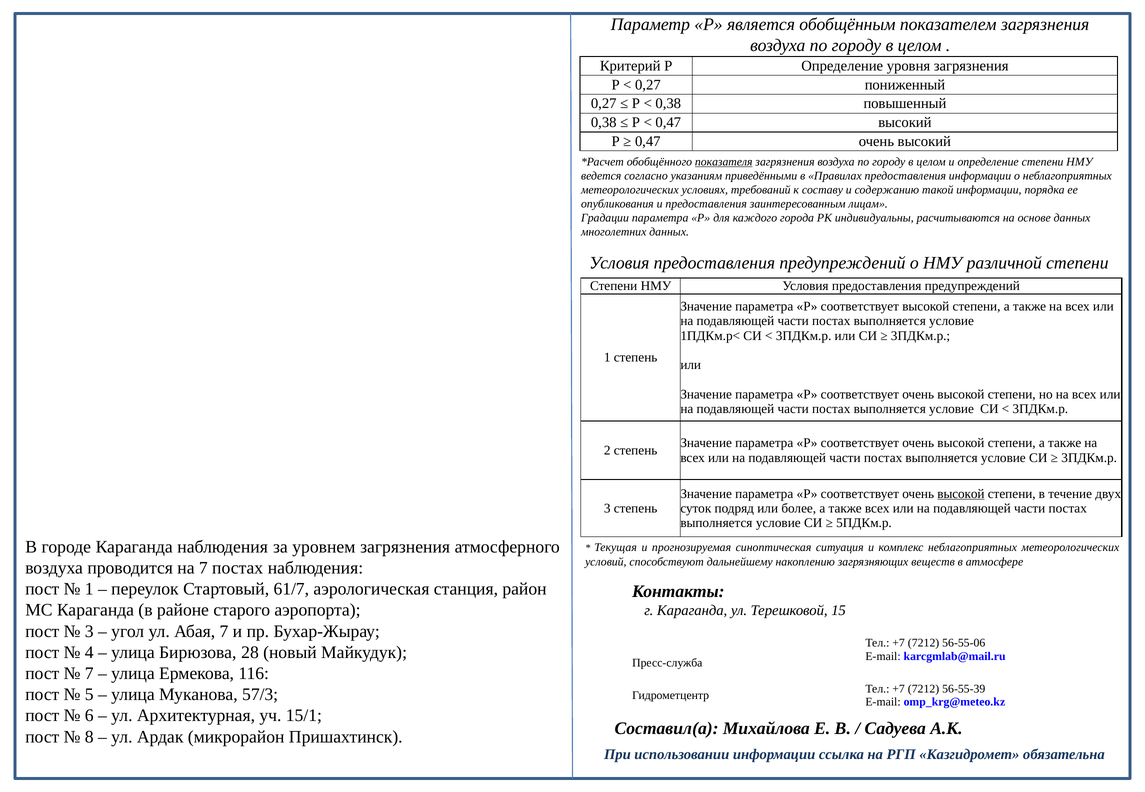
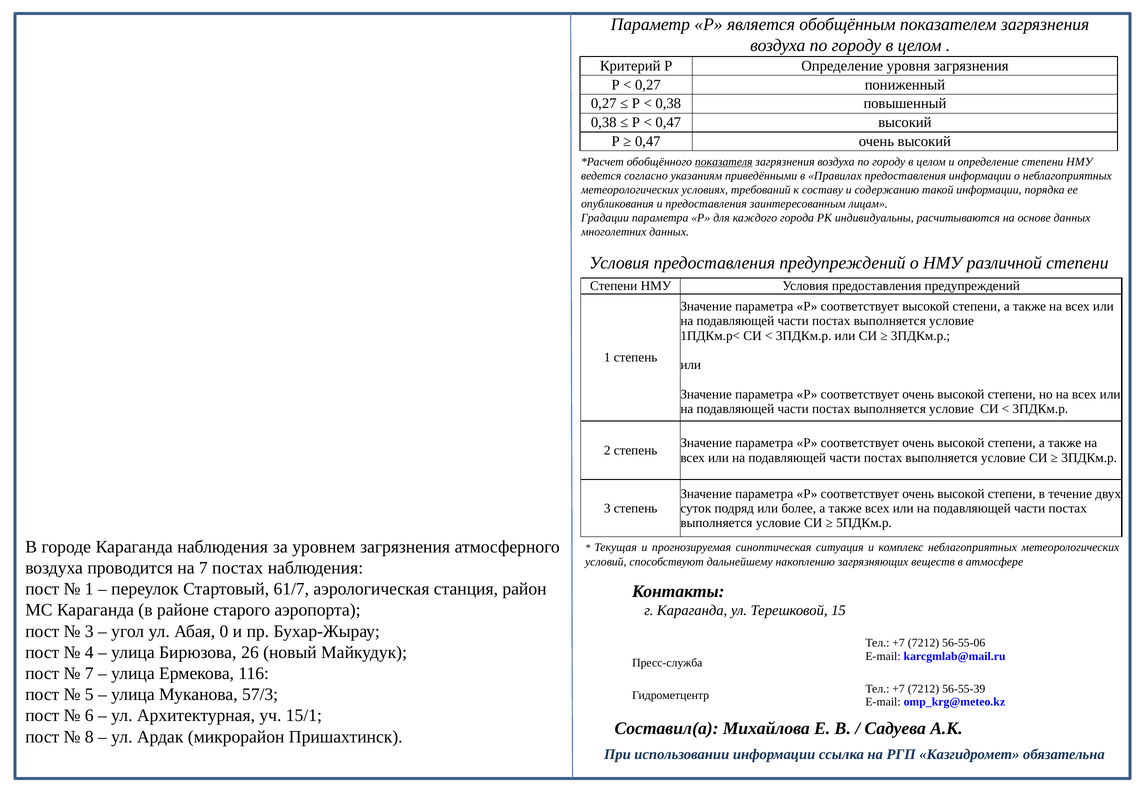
высокой at (961, 494) underline: present -> none
Абая 7: 7 -> 0
28: 28 -> 26
